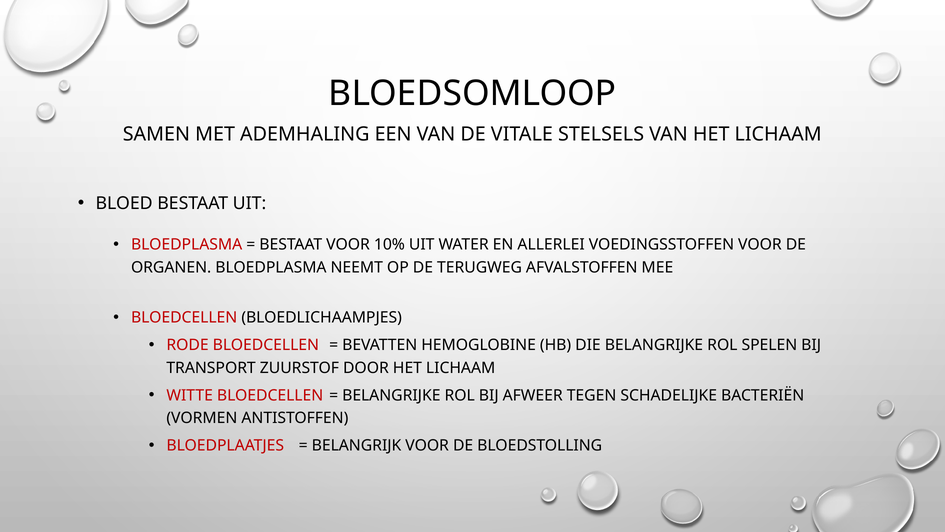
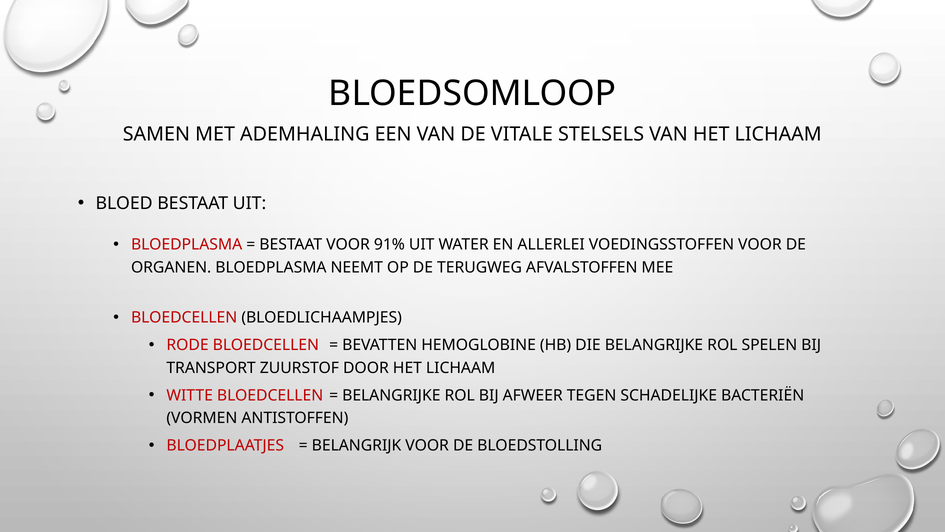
10%: 10% -> 91%
